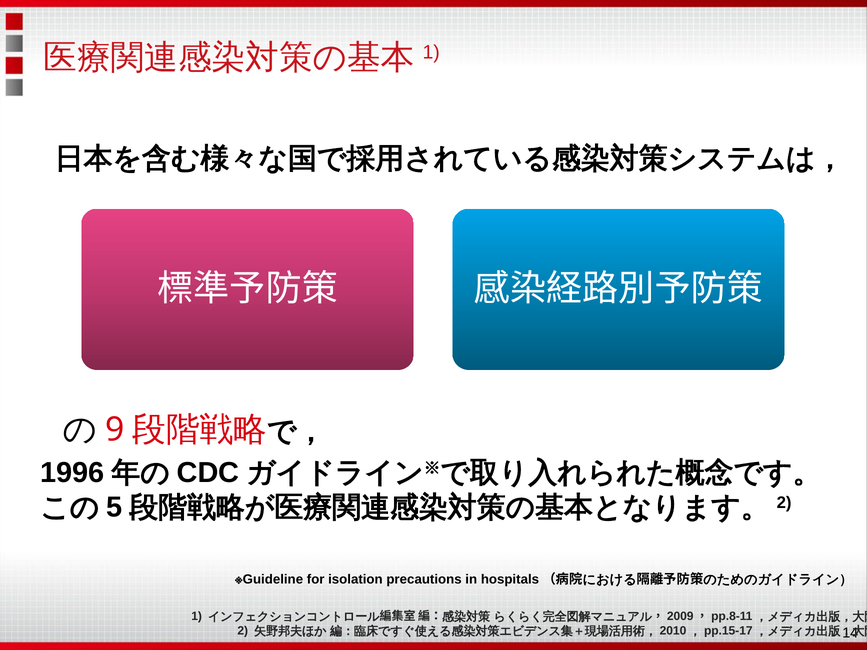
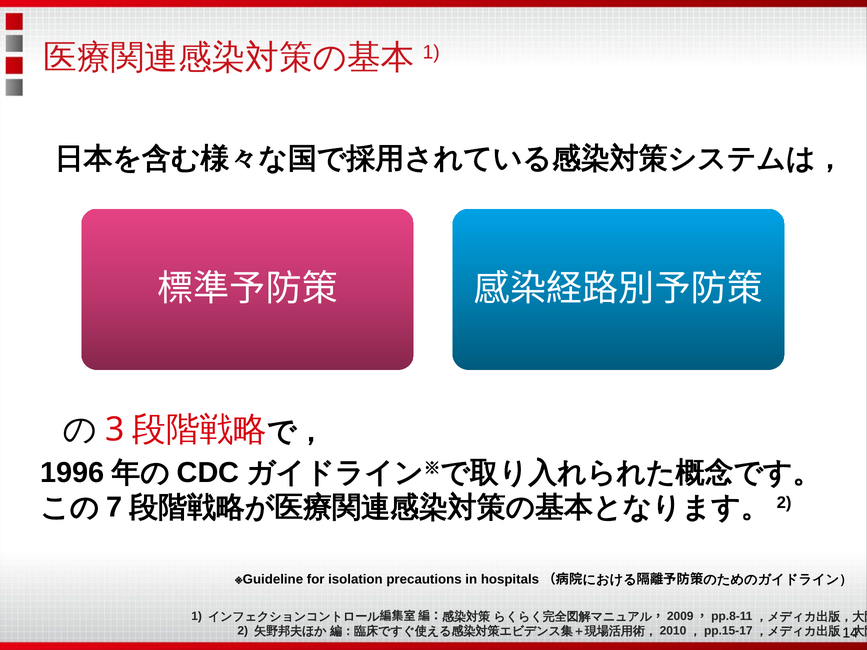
9: 9 -> 3
5: 5 -> 7
